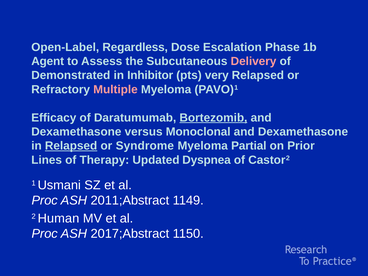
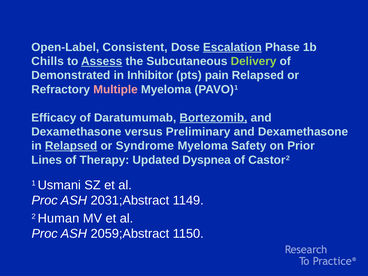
Regardless: Regardless -> Consistent
Escalation underline: none -> present
Agent: Agent -> Chills
Assess underline: none -> present
Delivery colour: pink -> light green
very: very -> pain
Monoclonal: Monoclonal -> Preliminary
Partial: Partial -> Safety
2011;Abstract: 2011;Abstract -> 2031;Abstract
2017;Abstract: 2017;Abstract -> 2059;Abstract
